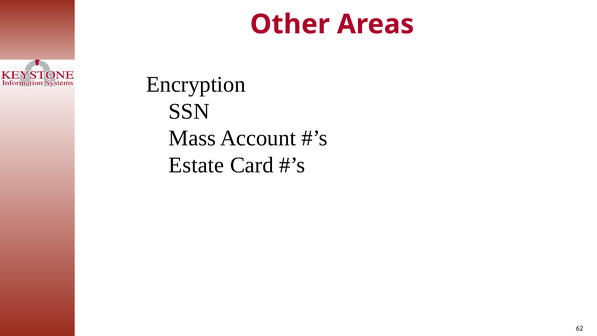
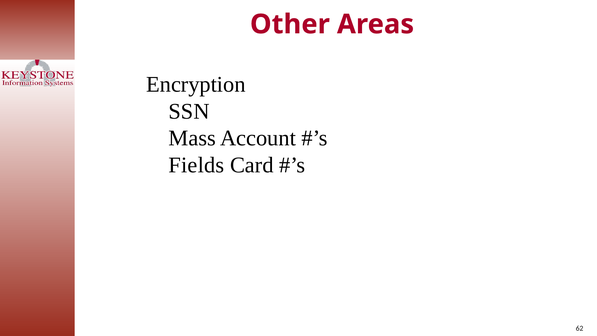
Estate: Estate -> Fields
